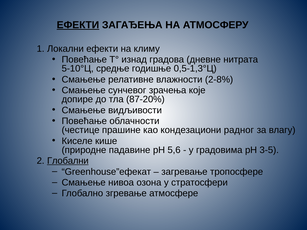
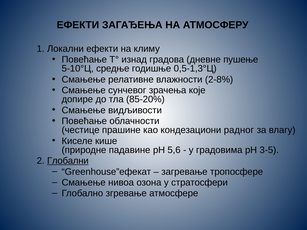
ЕФЕКТИ at (78, 25) underline: present -> none
нитрата: нитрата -> пушење
87-20%: 87-20% -> 85-20%
